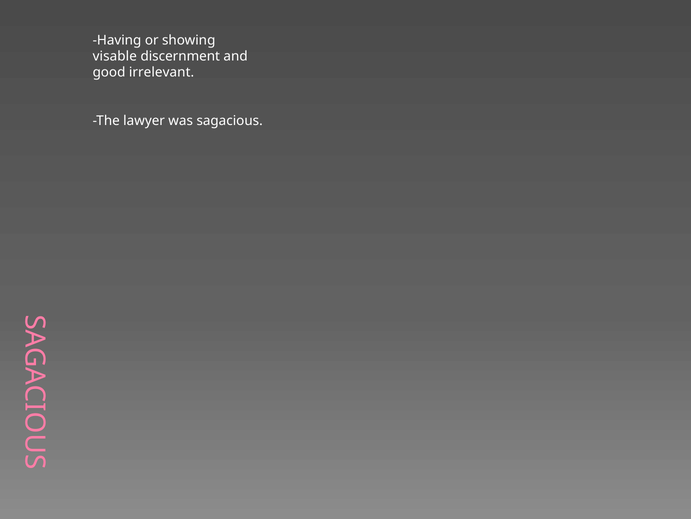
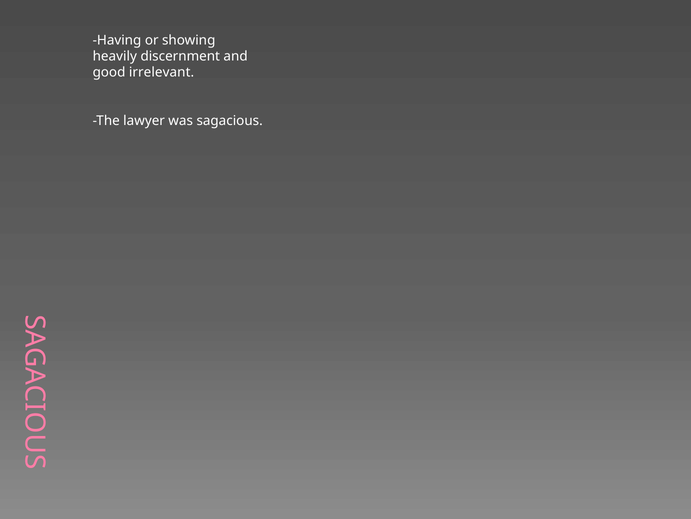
visable: visable -> heavily
